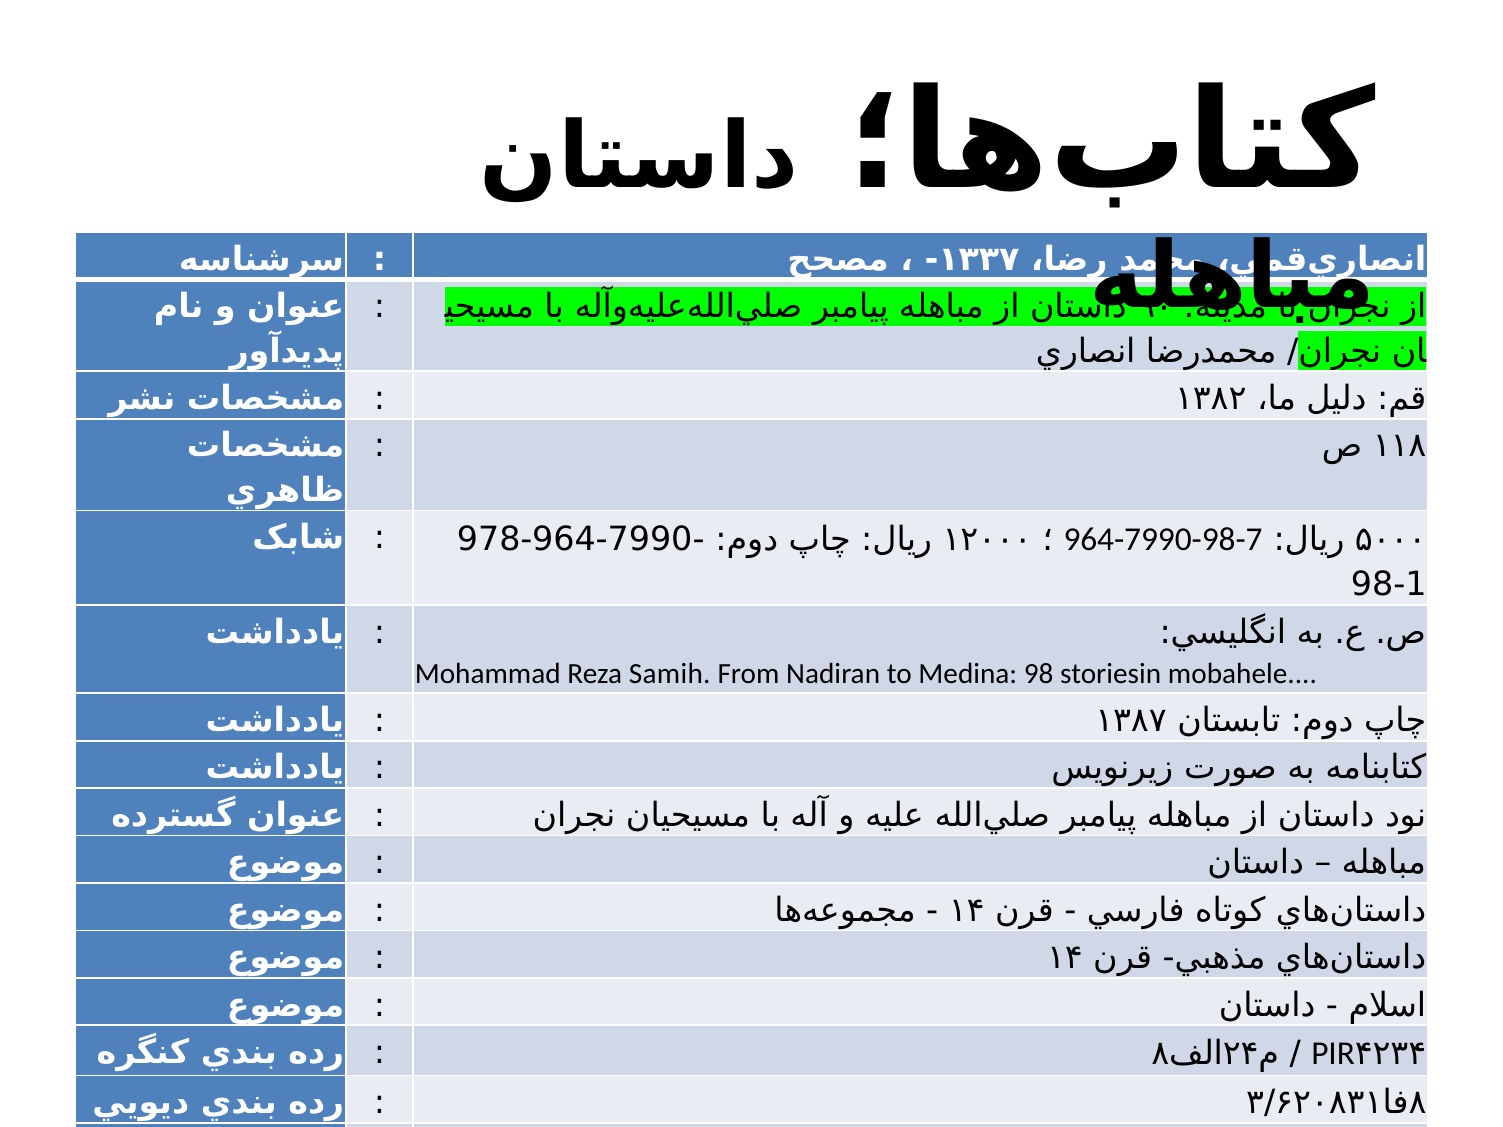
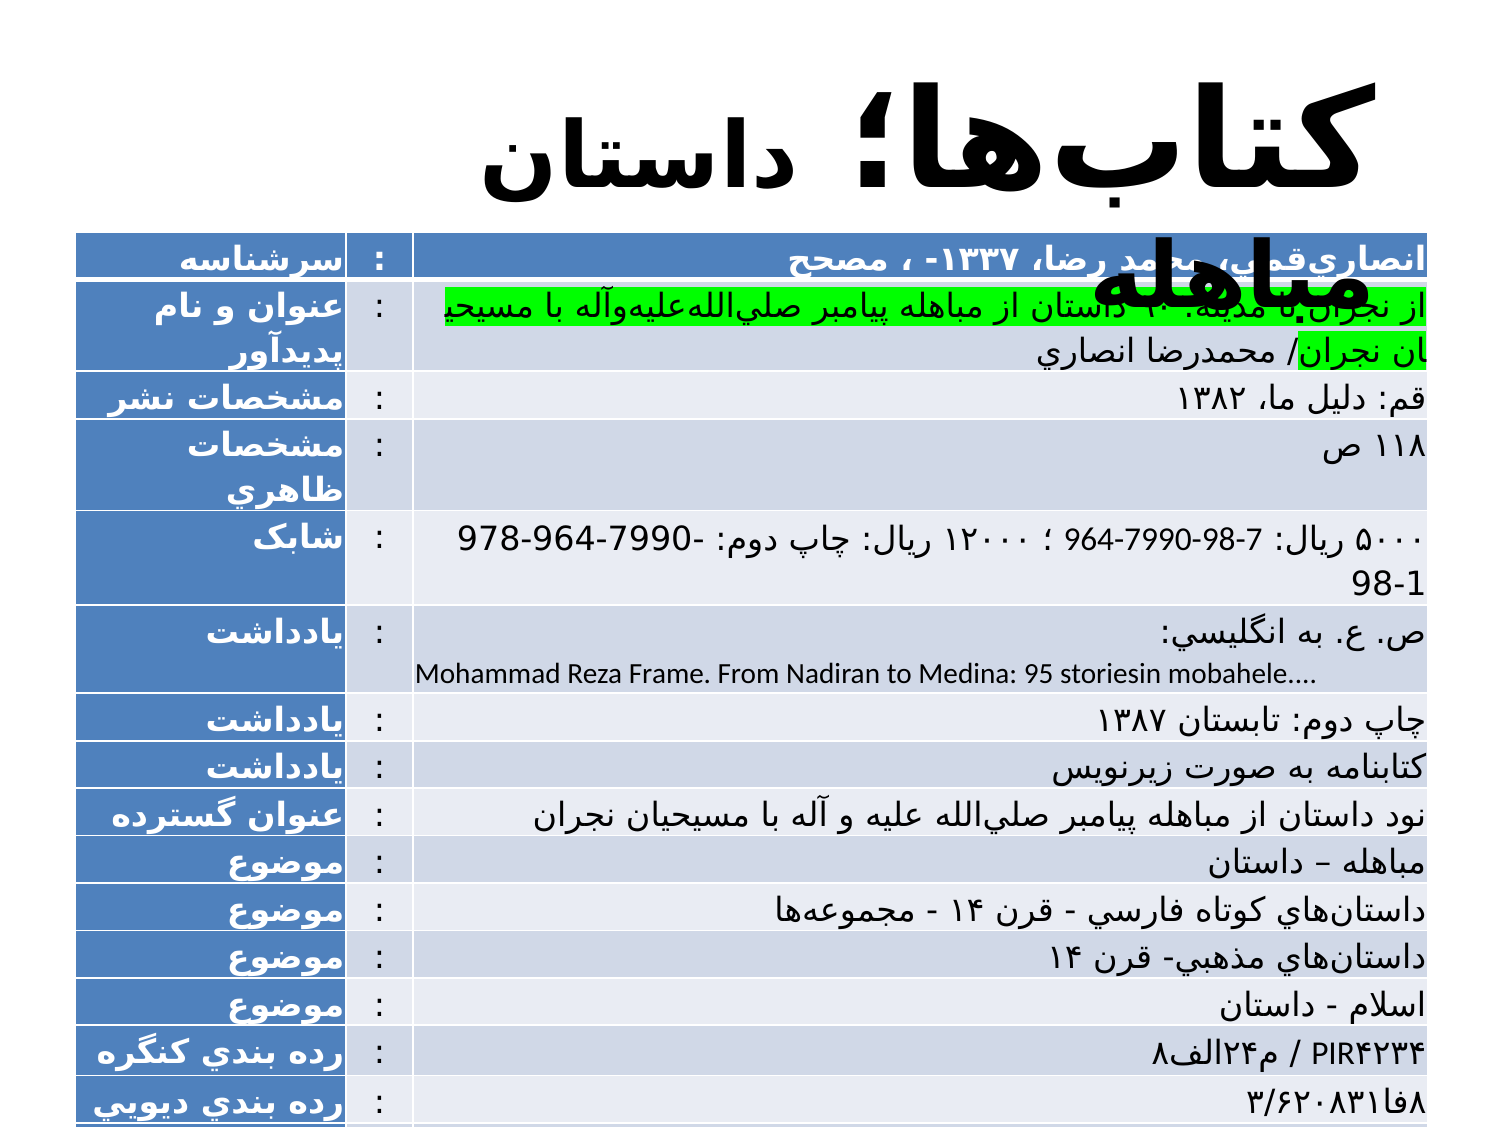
Samih: Samih -> Frame
98: 98 -> 95
